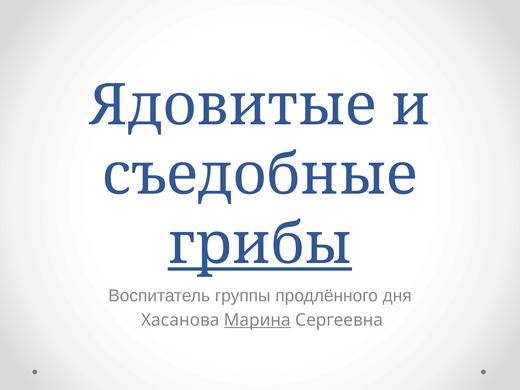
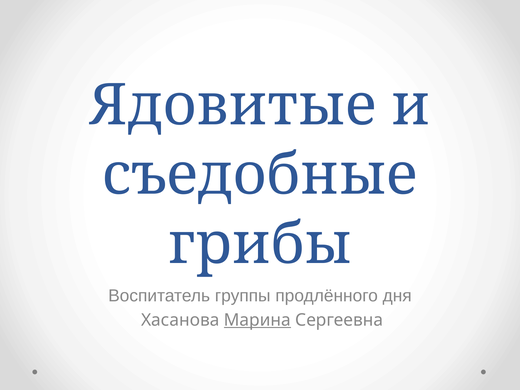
грибы underline: present -> none
